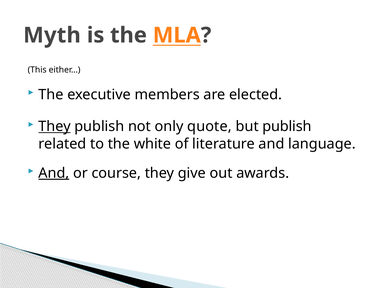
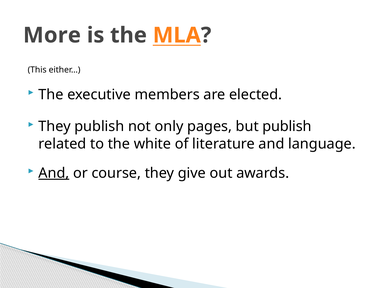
Myth: Myth -> More
They at (55, 127) underline: present -> none
quote: quote -> pages
